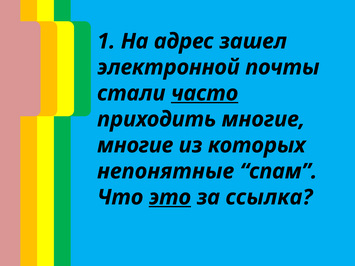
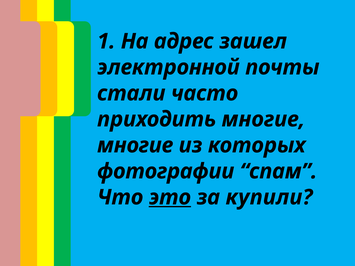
часто underline: present -> none
непонятные: непонятные -> фотографии
ссылка: ссылка -> купили
